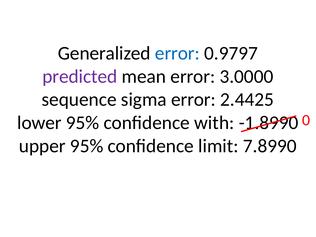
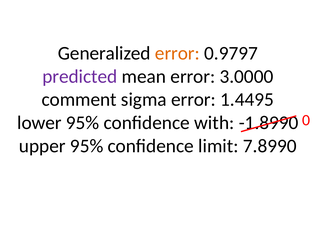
error at (177, 53) colour: blue -> orange
sequence: sequence -> comment
2.4425: 2.4425 -> 1.4495
